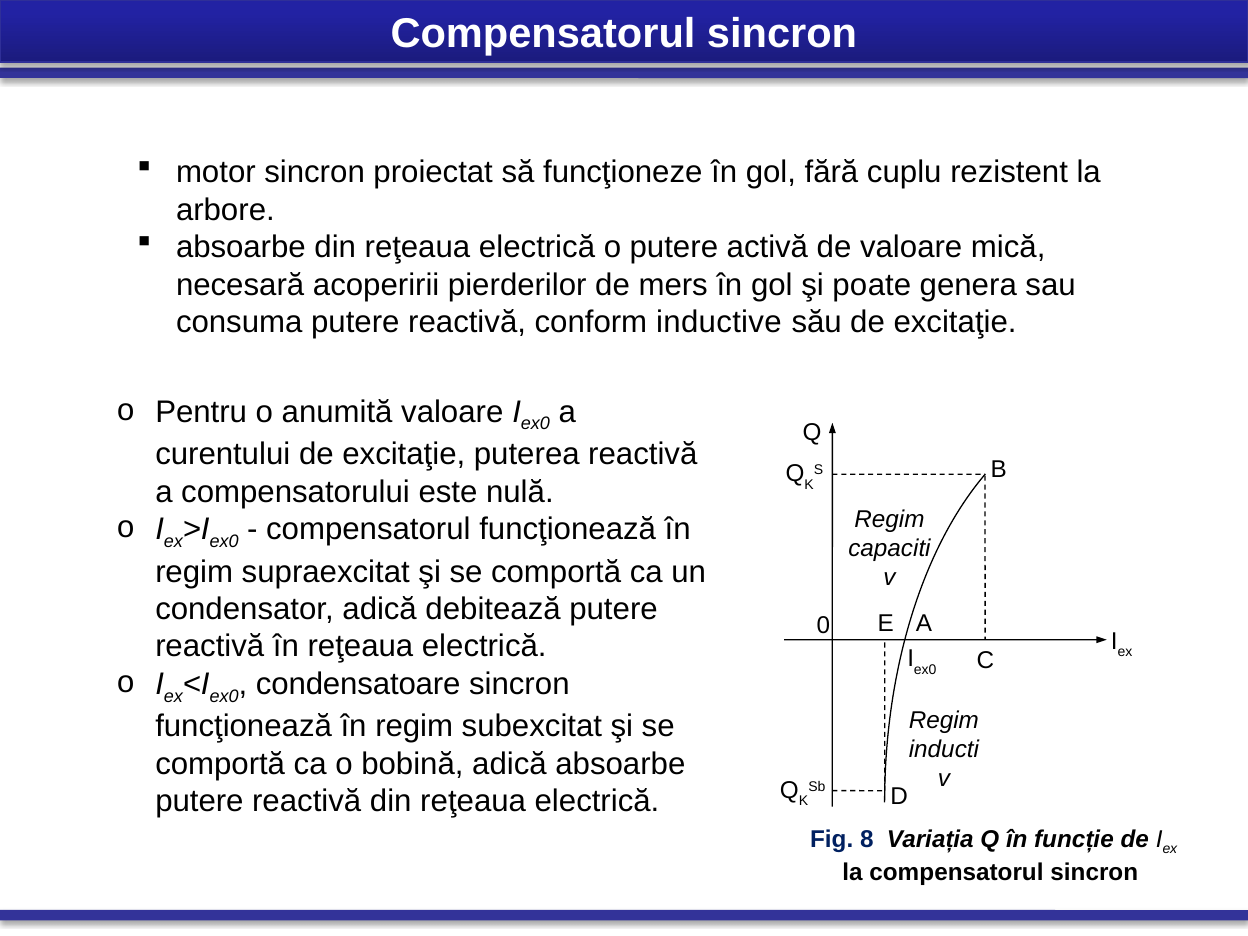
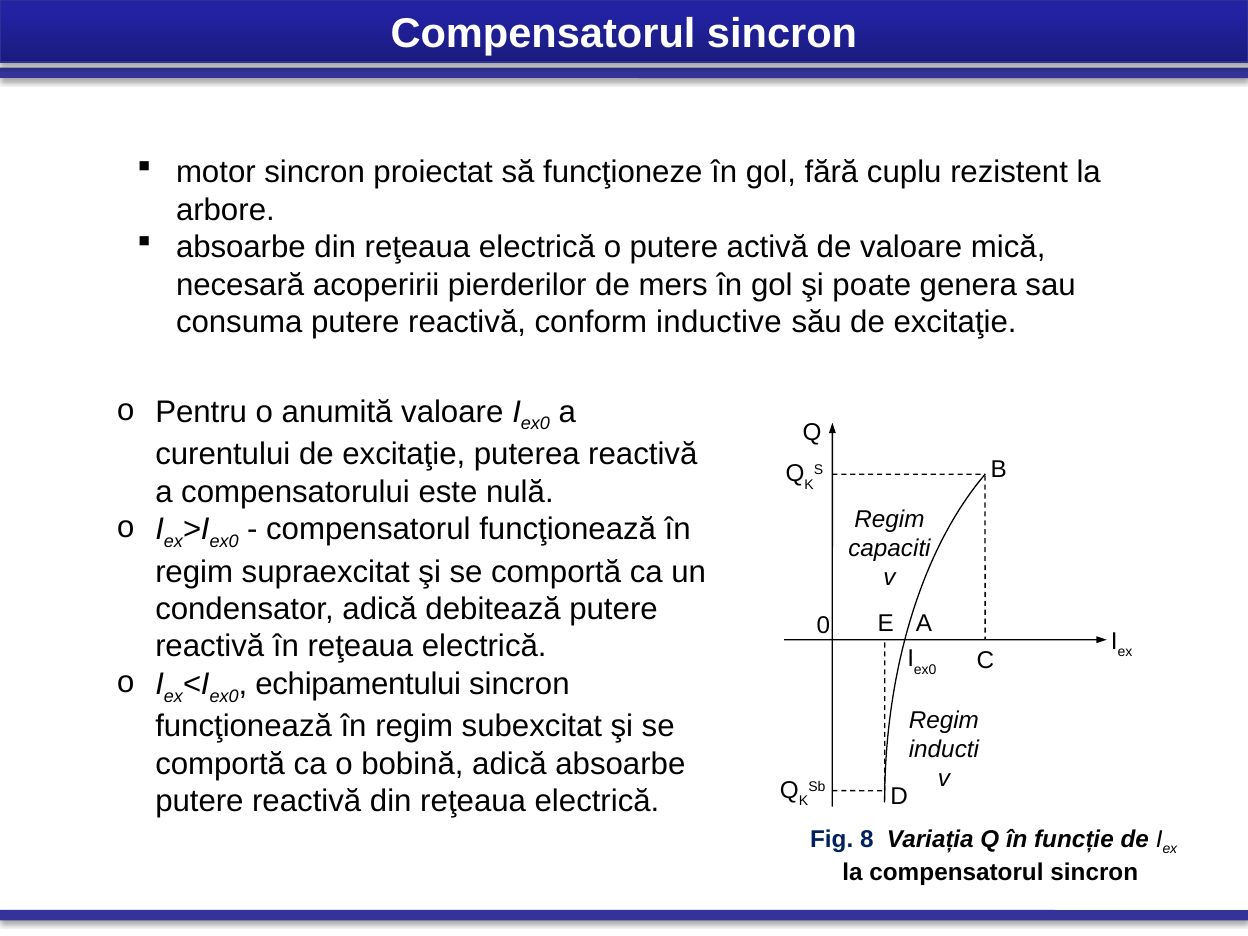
condensatoare: condensatoare -> echipamentului
